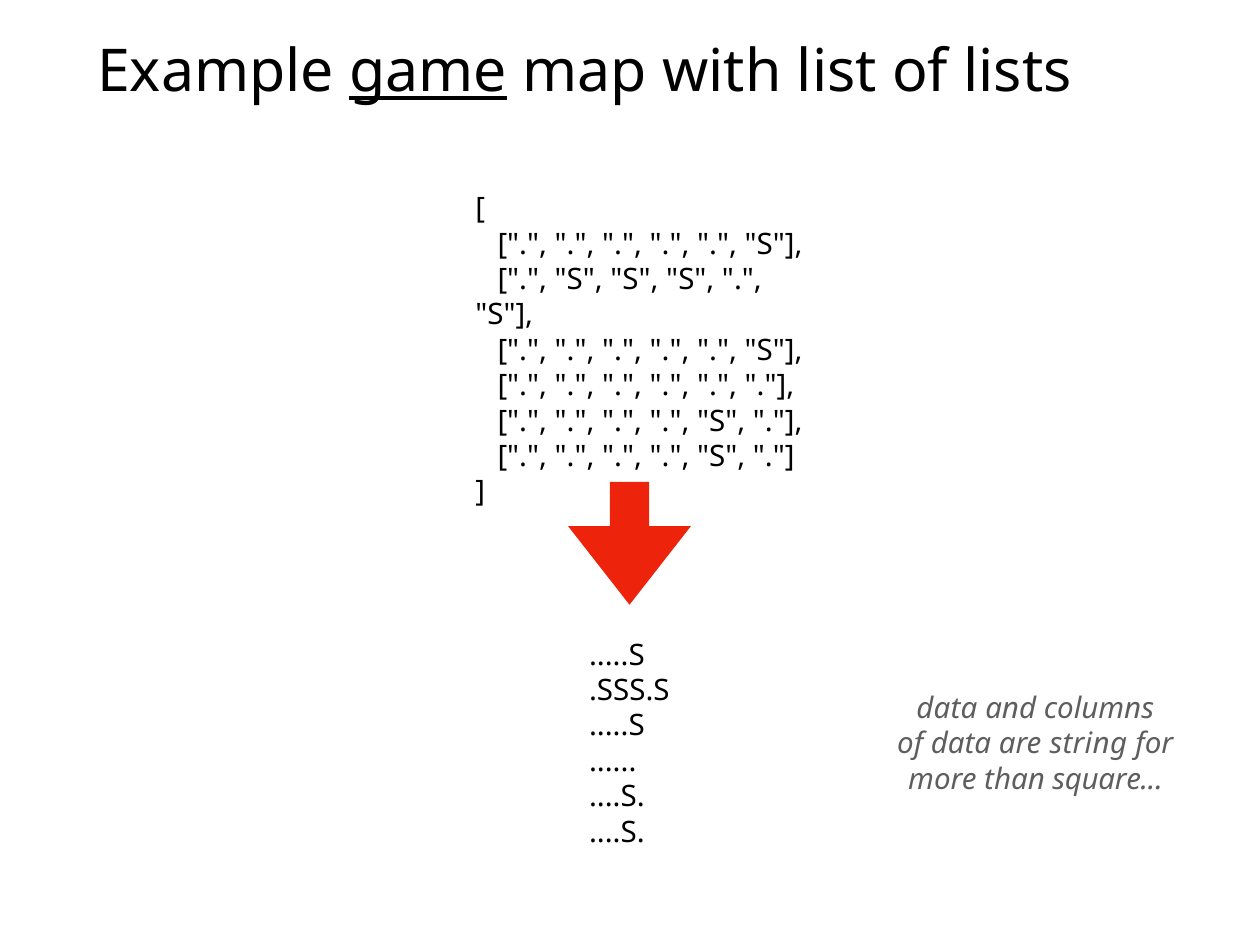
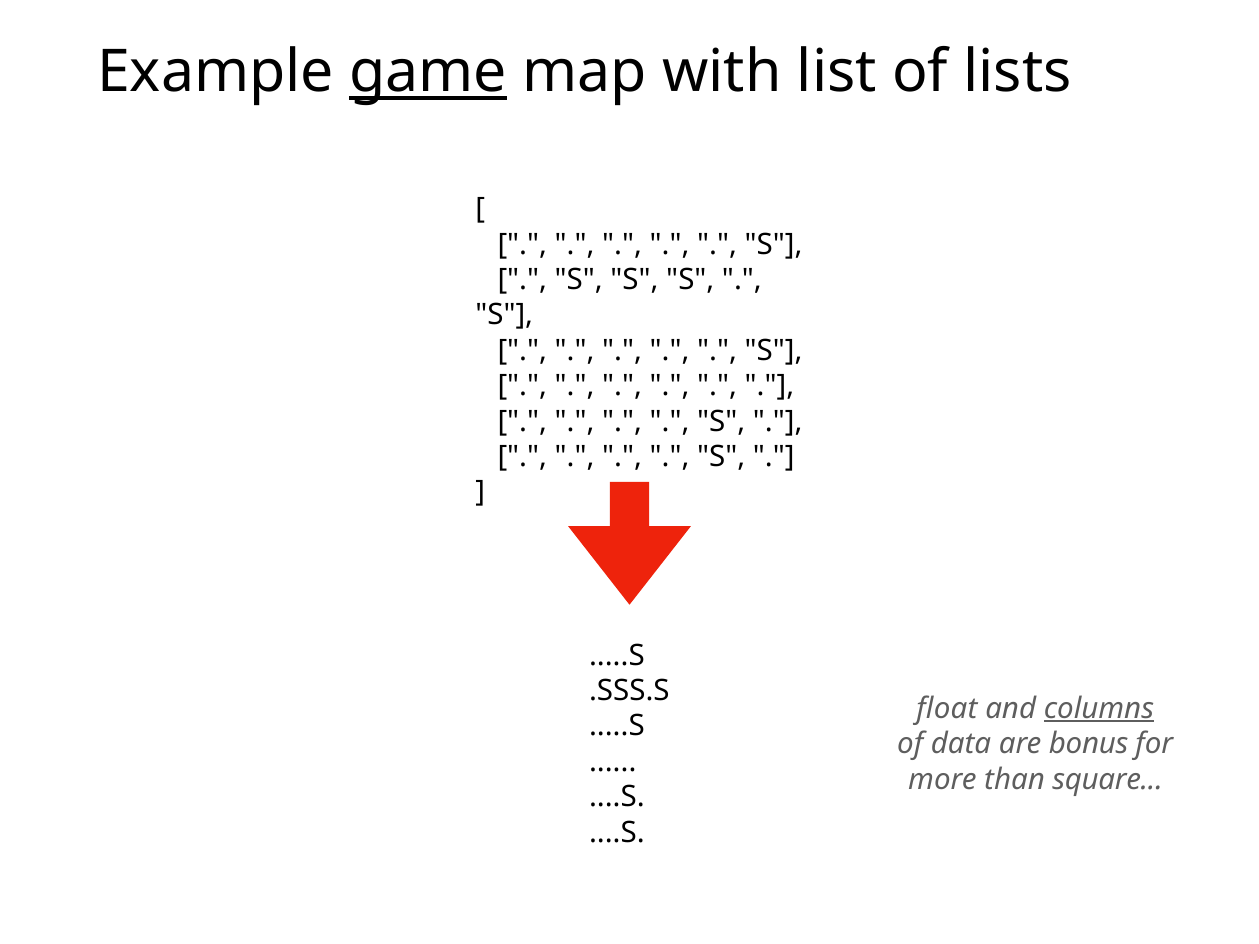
data at (947, 709): data -> float
columns underline: none -> present
string: string -> bonus
